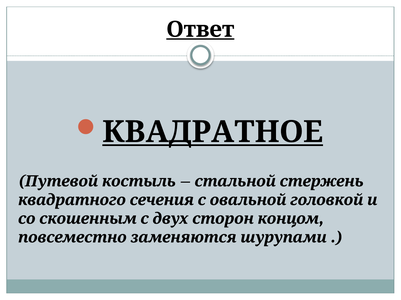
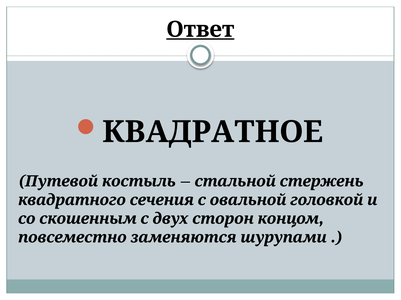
КВАДРАТНОЕ underline: present -> none
